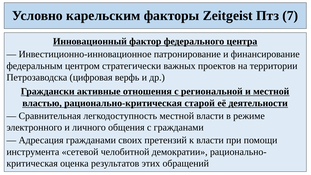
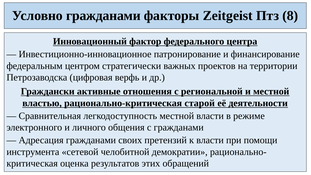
Условно карельским: карельским -> гражданами
7: 7 -> 8
